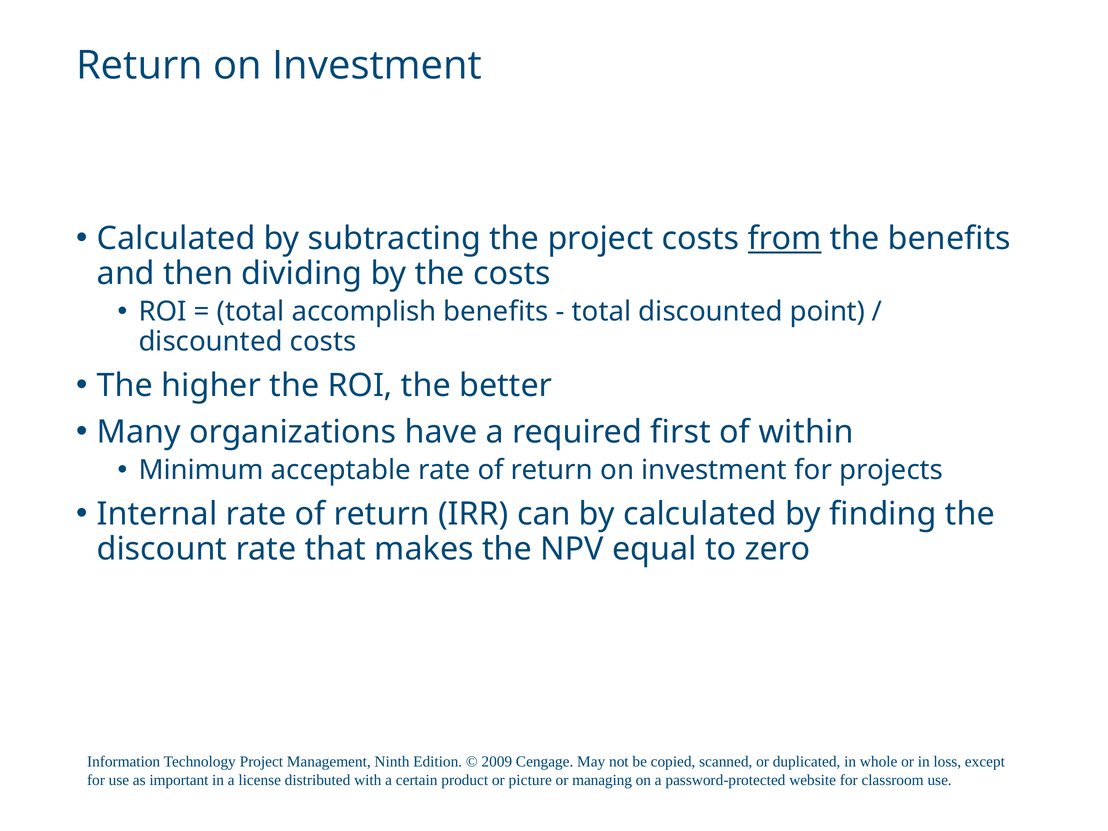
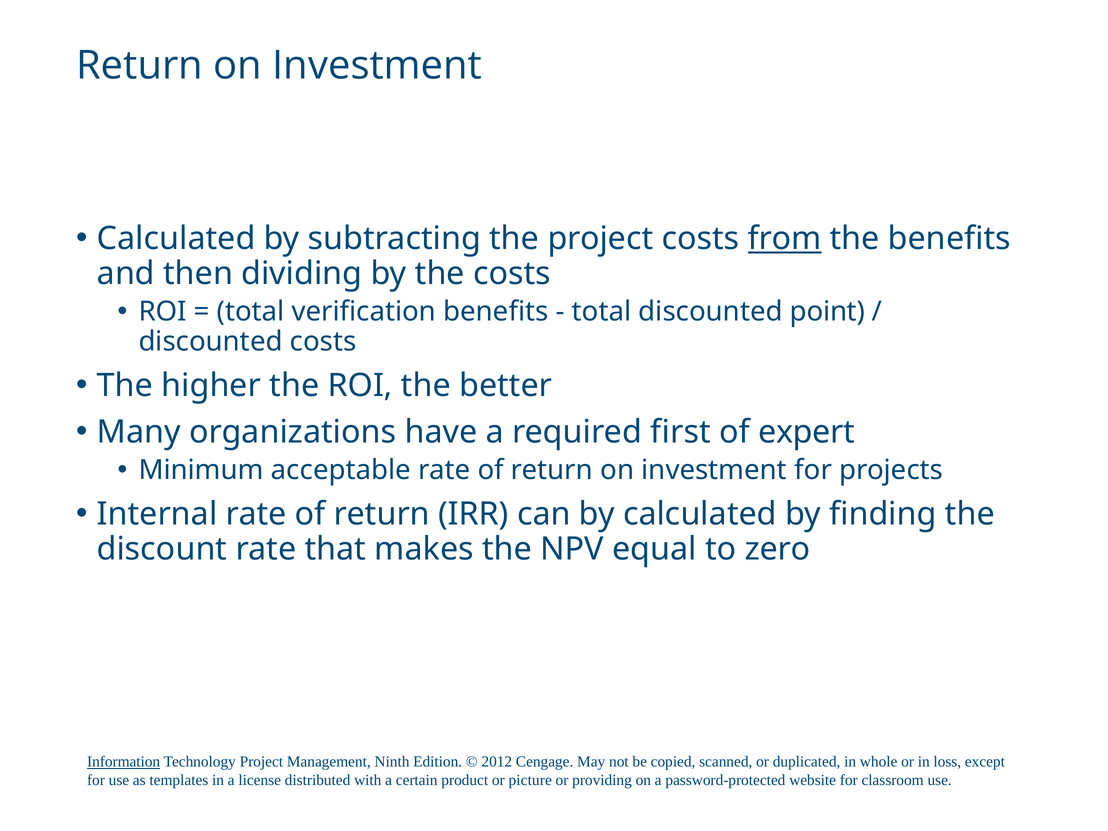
accomplish: accomplish -> verification
within: within -> expert
Information underline: none -> present
2009: 2009 -> 2012
important: important -> templates
managing: managing -> providing
